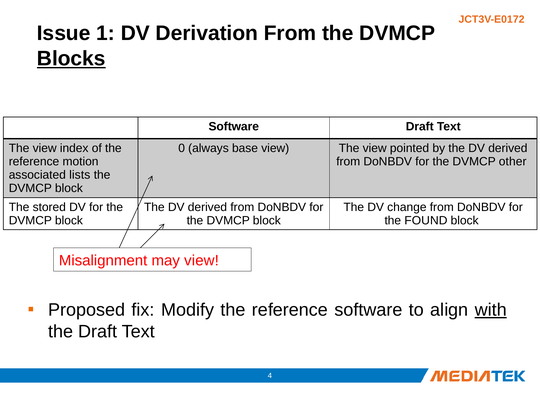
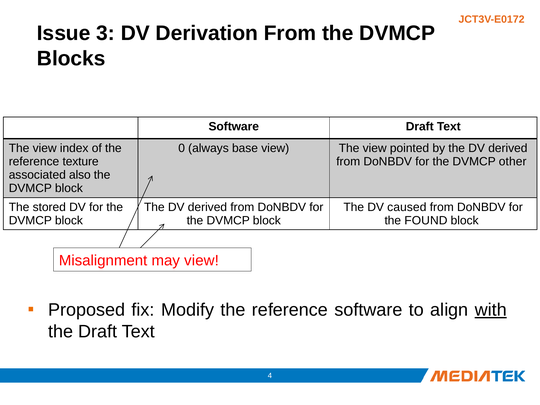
1: 1 -> 3
Blocks underline: present -> none
motion: motion -> texture
lists: lists -> also
change: change -> caused
